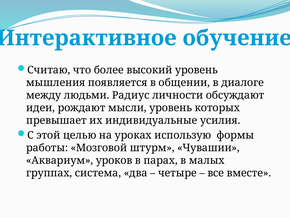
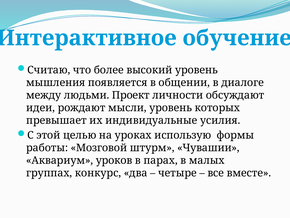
Радиус: Радиус -> Проект
система: система -> конкурс
